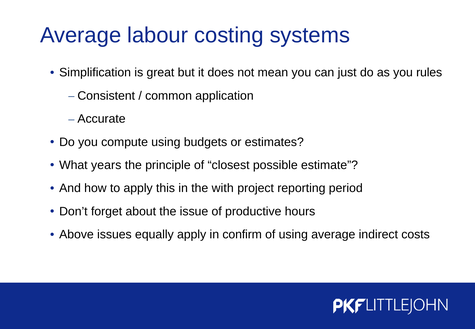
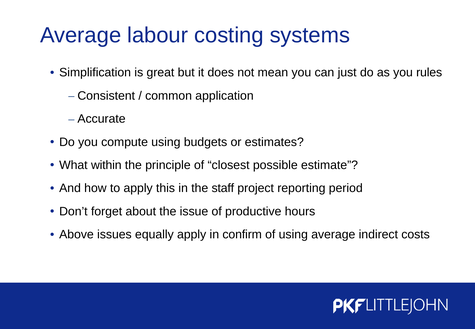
years: years -> within
with: with -> staff
